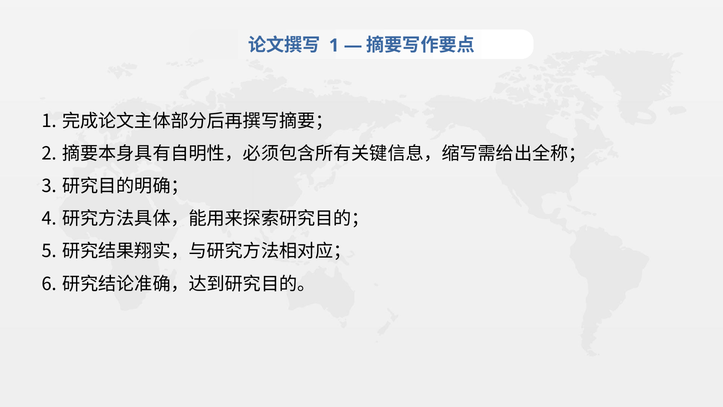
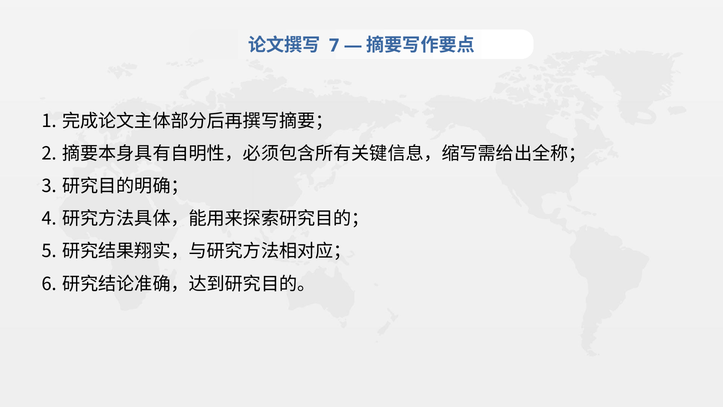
1 at (334, 45): 1 -> 7
